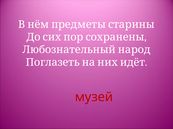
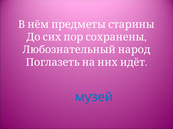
музей colour: red -> blue
